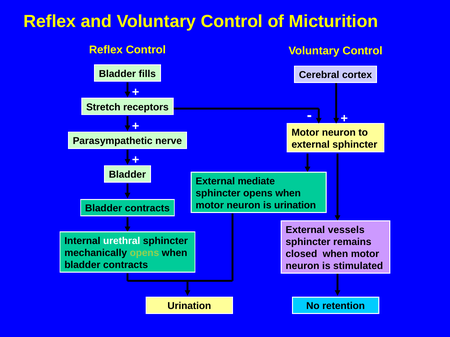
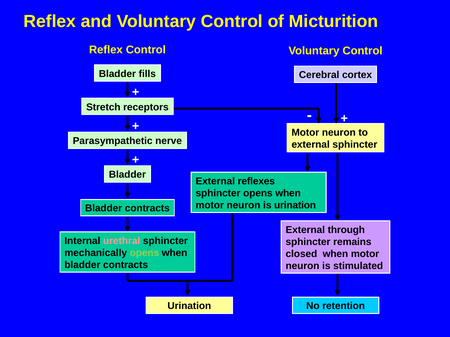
mediate: mediate -> reflexes
vessels: vessels -> through
urethral colour: white -> pink
